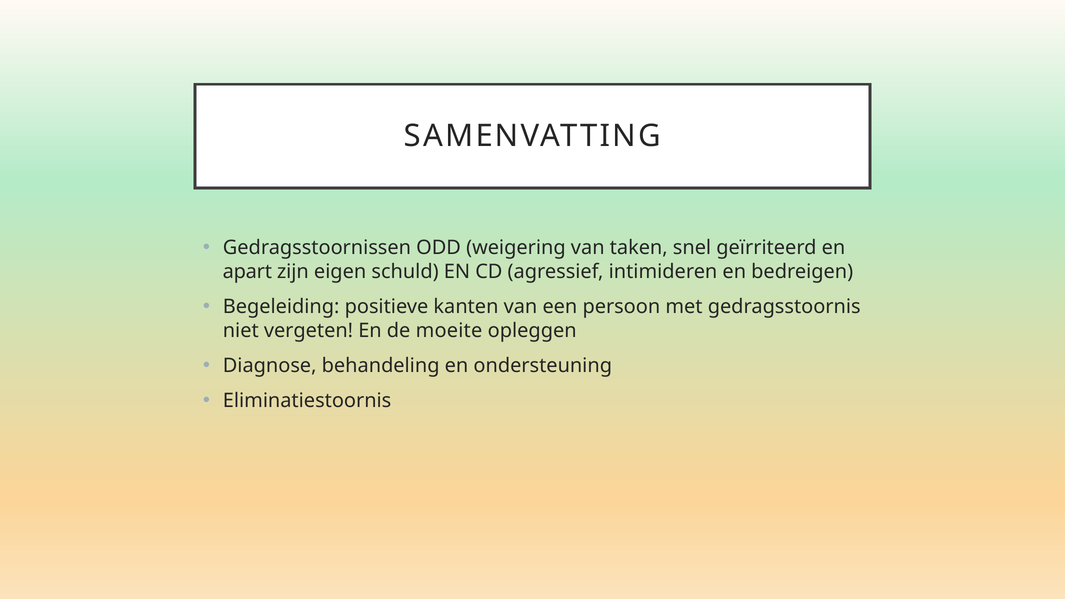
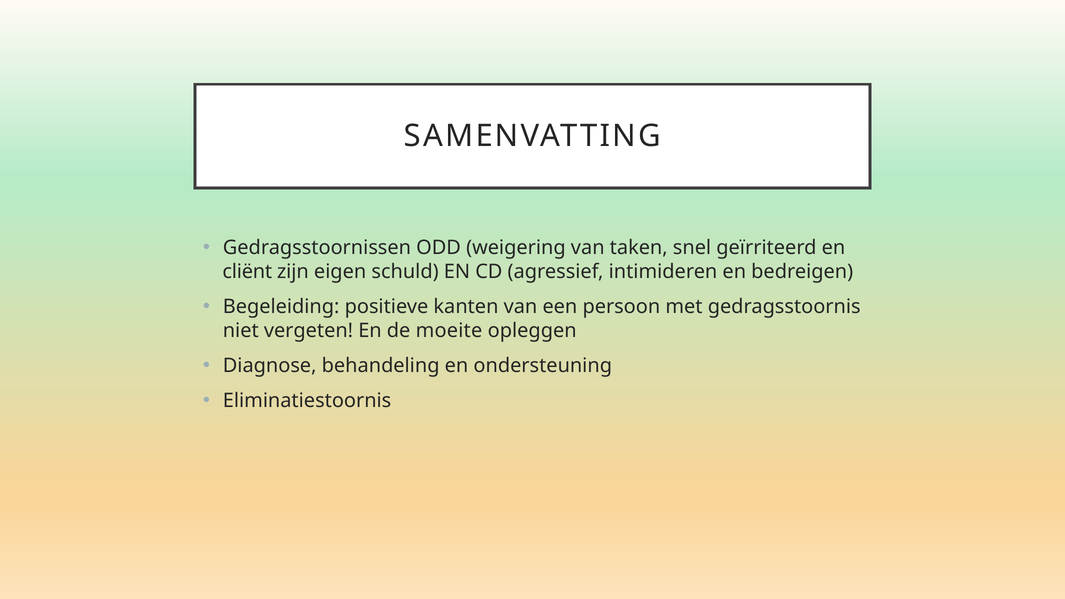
apart: apart -> cliënt
